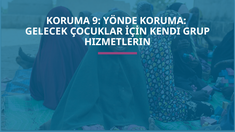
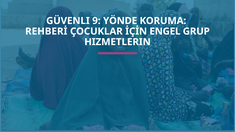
KORUMA at (68, 21): KORUMA -> GÜVENLI
GELECEK: GELECEK -> REHBERİ
KENDI: KENDI -> ENGEL
